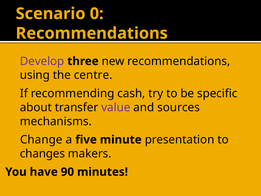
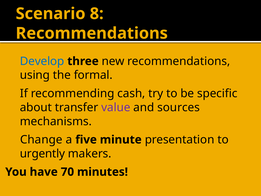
0: 0 -> 8
Develop colour: purple -> blue
centre: centre -> formal
changes: changes -> urgently
90: 90 -> 70
